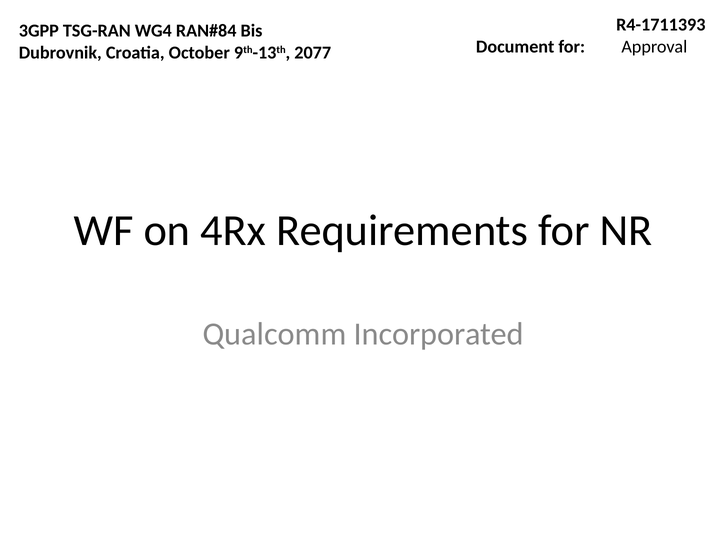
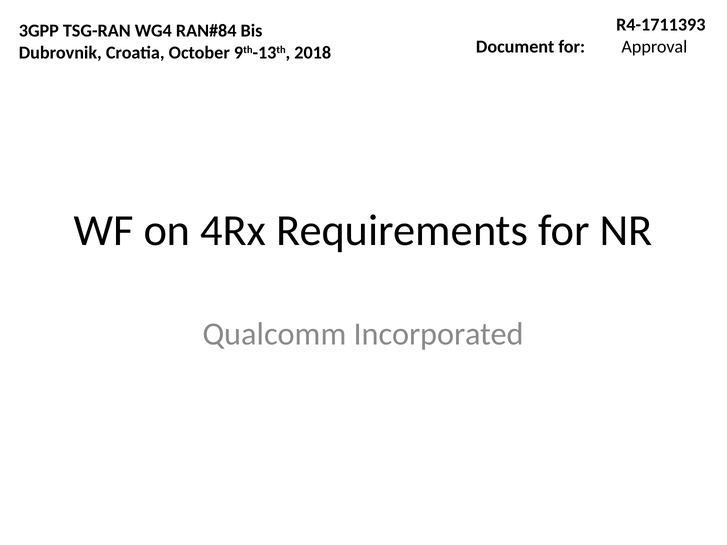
2077: 2077 -> 2018
